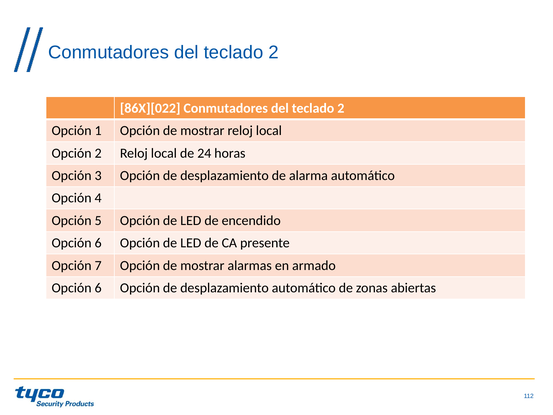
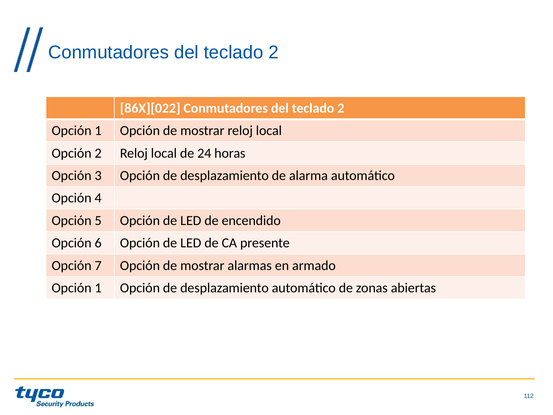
6 at (98, 288): 6 -> 1
